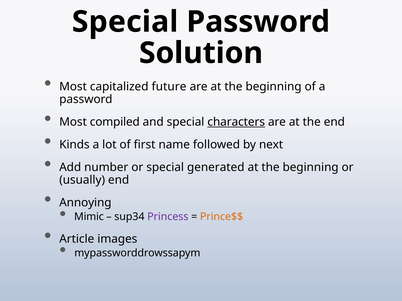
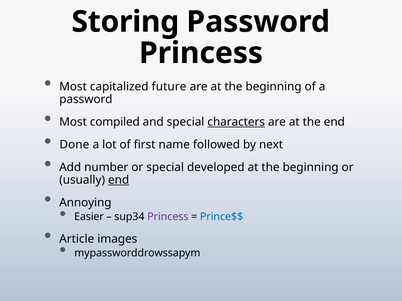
Special at (125, 22): Special -> Storing
Solution at (201, 53): Solution -> Princess
Kinds: Kinds -> Done
generated: generated -> developed
end at (119, 180) underline: none -> present
Mimic: Mimic -> Easier
Prince$$ colour: orange -> blue
